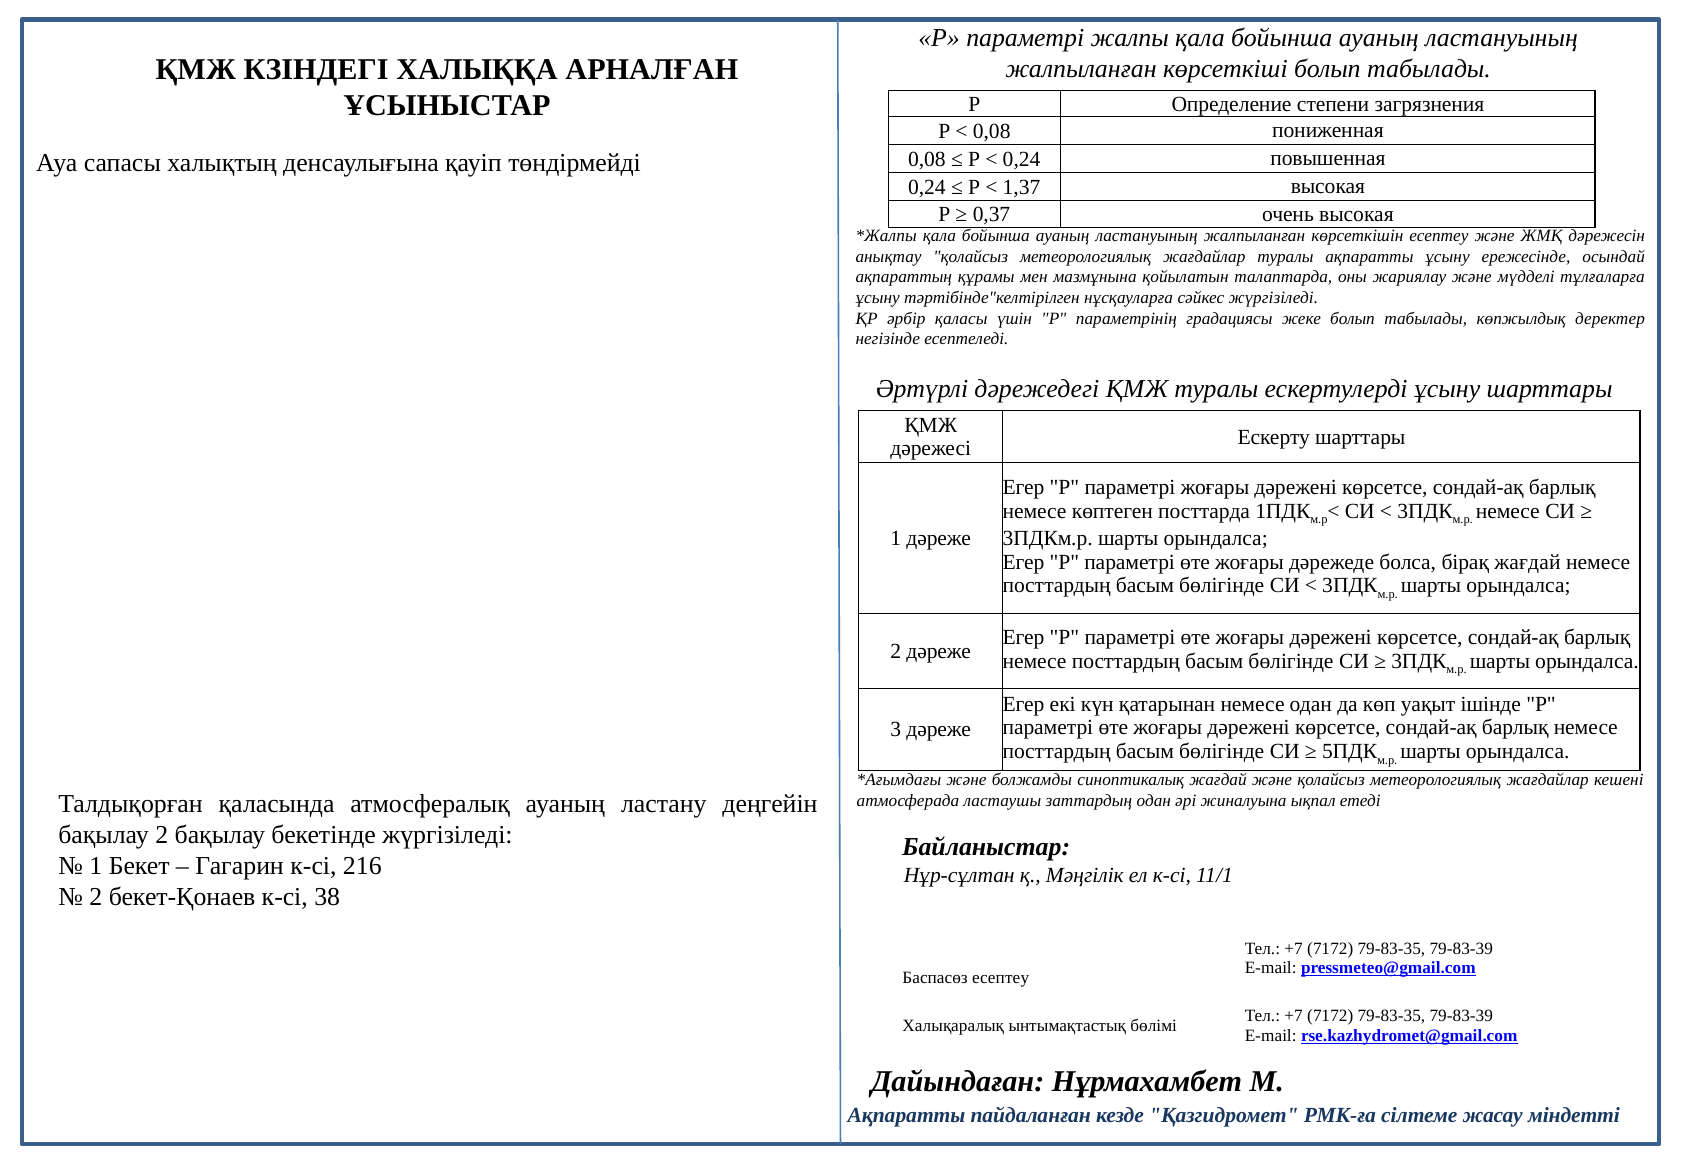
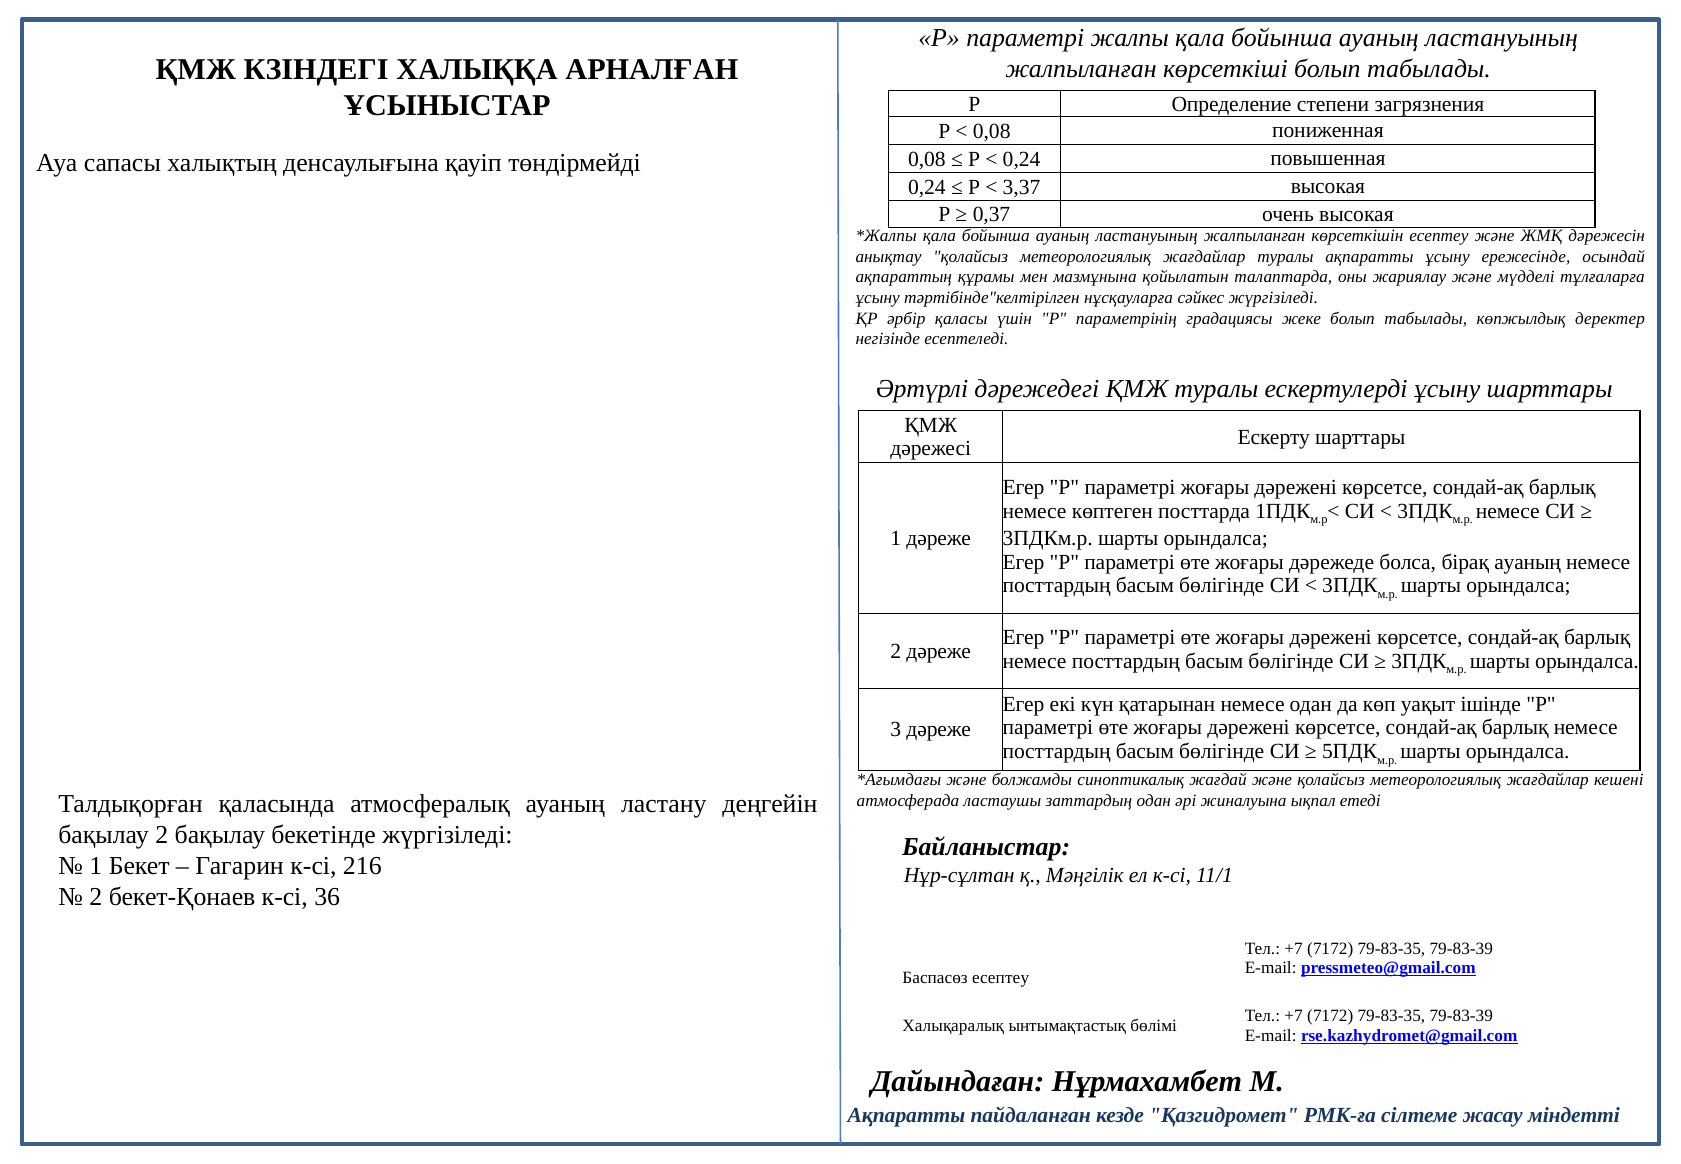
1,37: 1,37 -> 3,37
бірақ жағдай: жағдай -> ауаның
38: 38 -> 36
